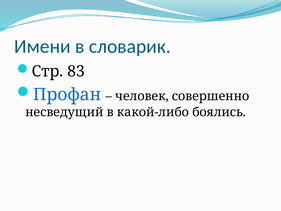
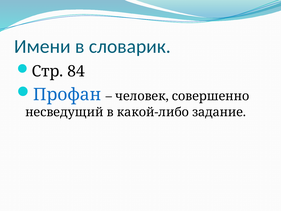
83: 83 -> 84
боялись: боялись -> задание
